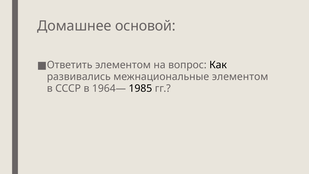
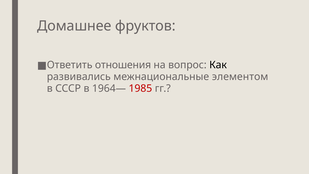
основой: основой -> фруктов
Ответить элементом: элементом -> отношения
1985 colour: black -> red
